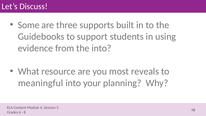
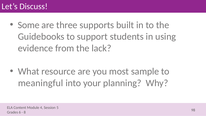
the into: into -> lack
reveals: reveals -> sample
